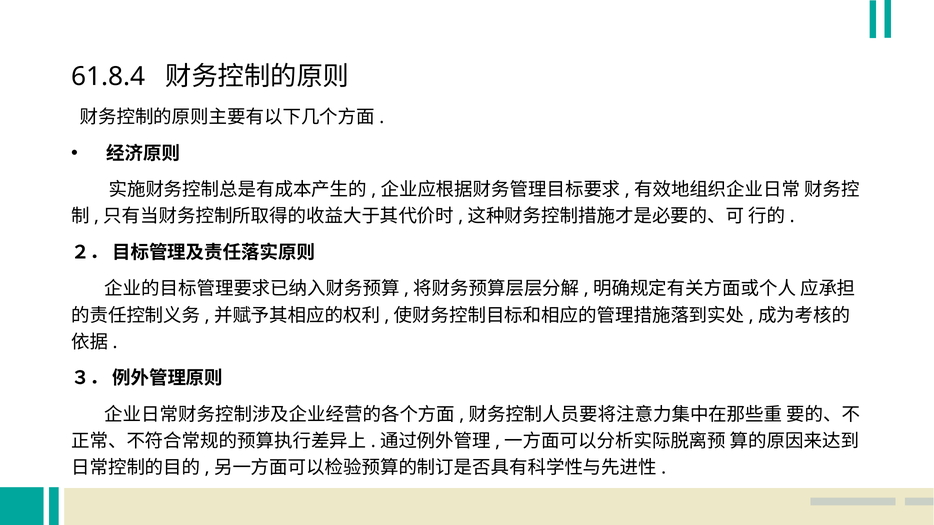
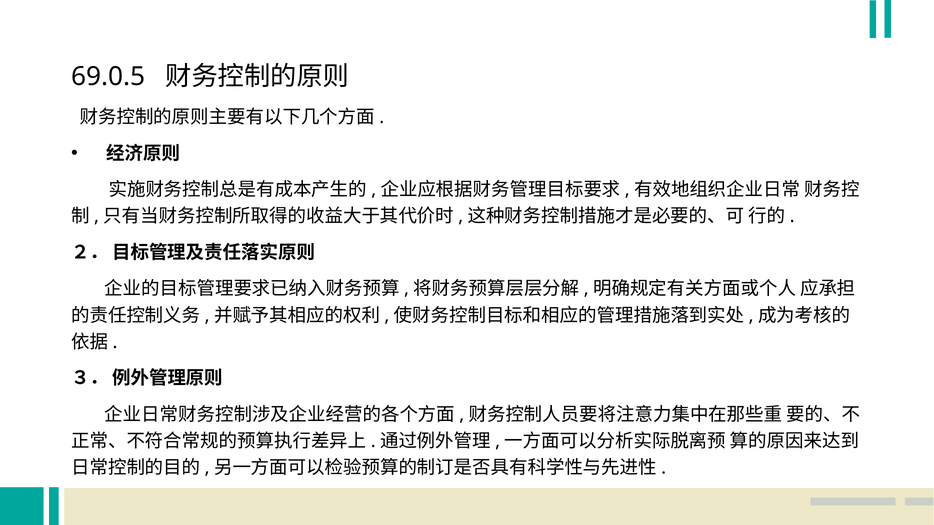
61.8.4: 61.8.4 -> 69.0.5
